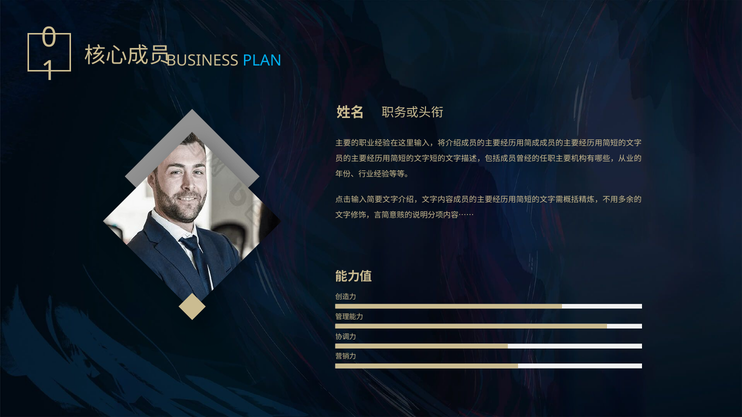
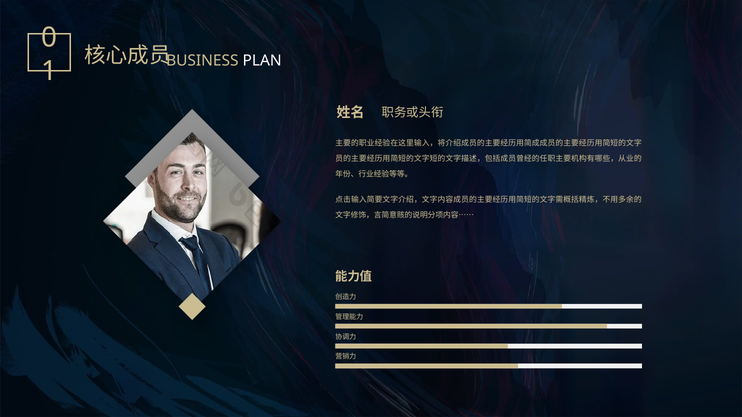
PLAN colour: light blue -> white
